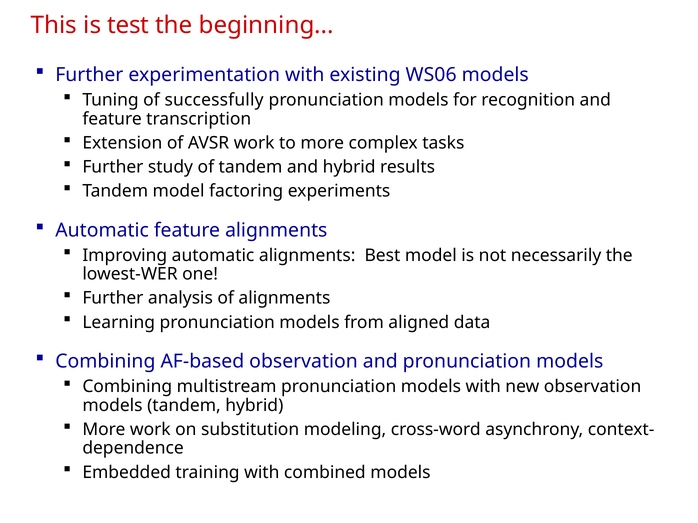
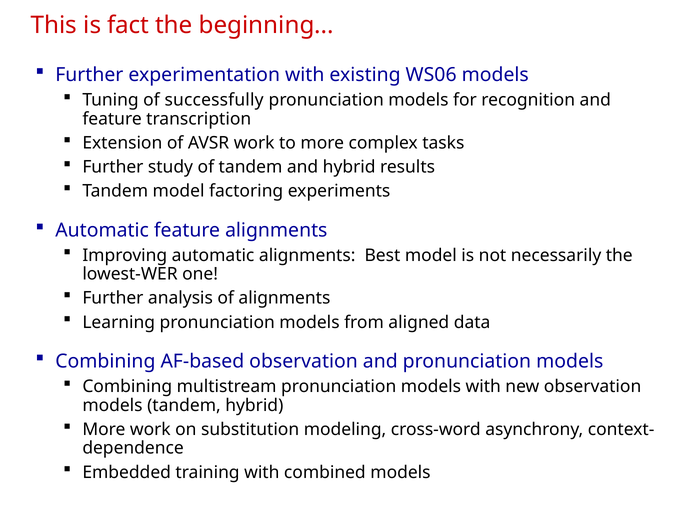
test: test -> fact
